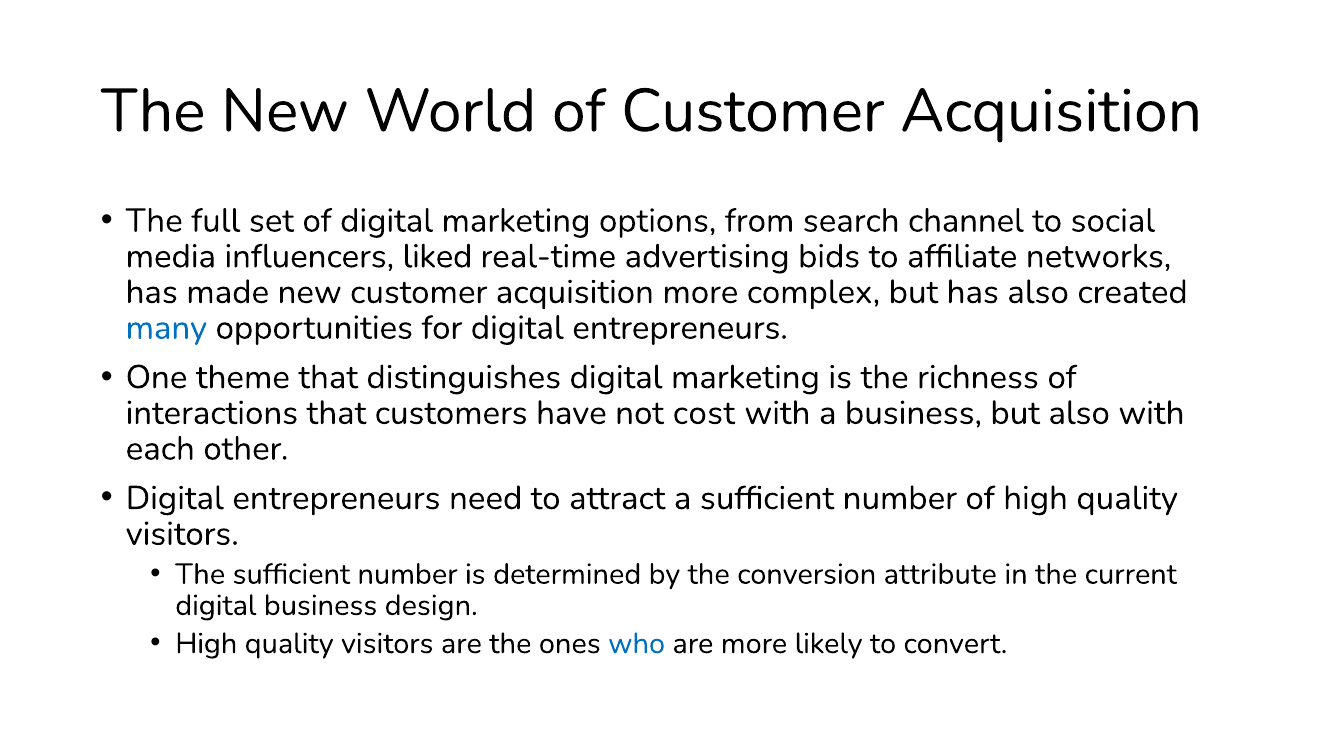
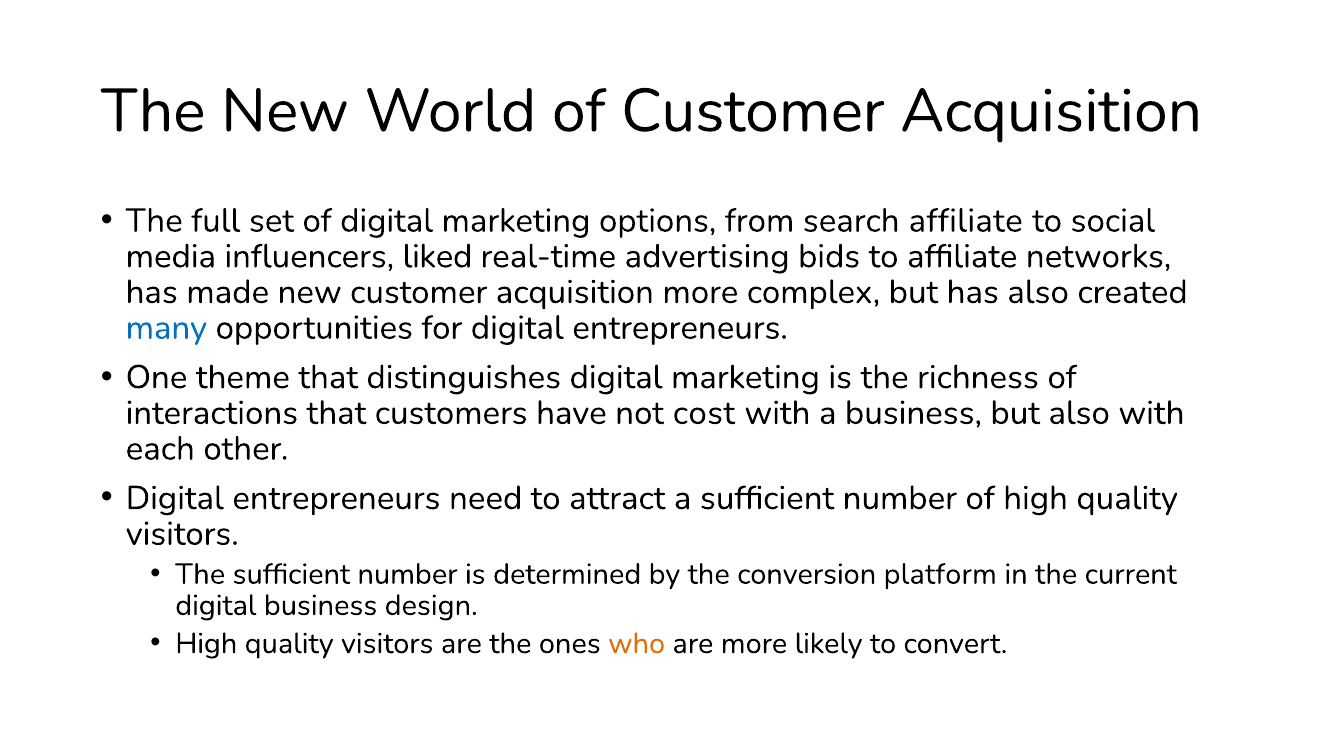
search channel: channel -> affiliate
attribute: attribute -> platform
who colour: blue -> orange
